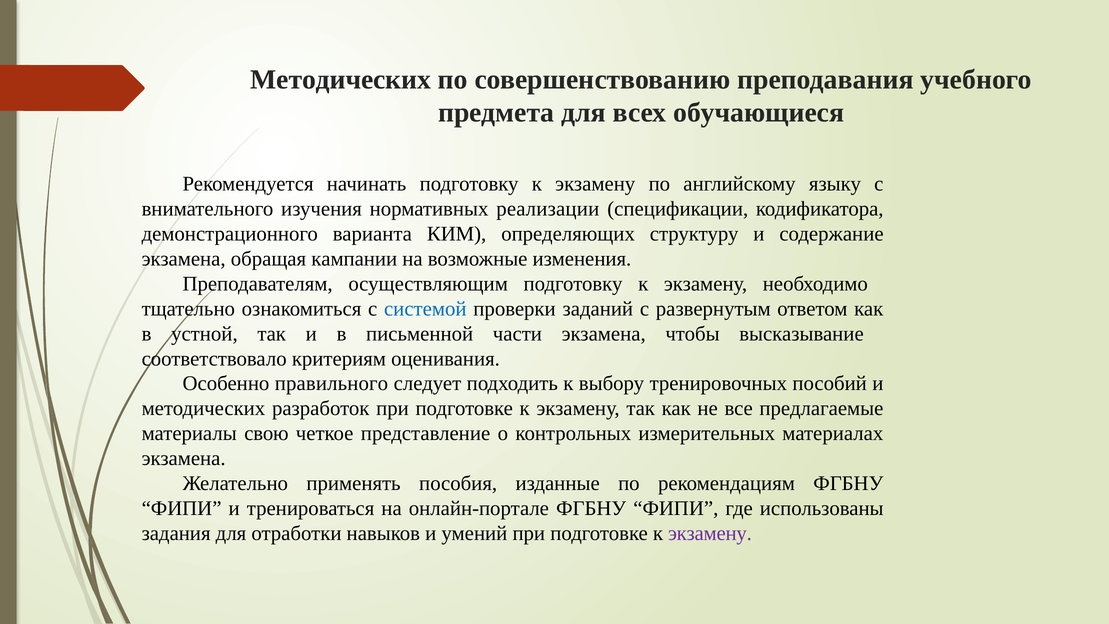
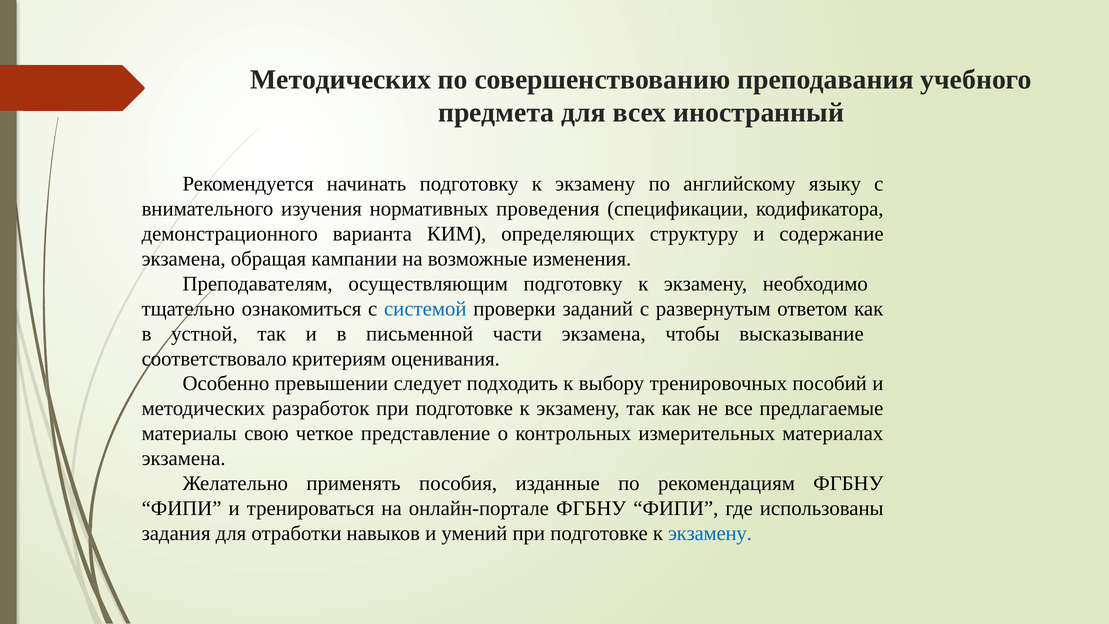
обучающиеся: обучающиеся -> иностранный
реализации: реализации -> проведения
правильного: правильного -> превышении
экзамену at (710, 533) colour: purple -> blue
